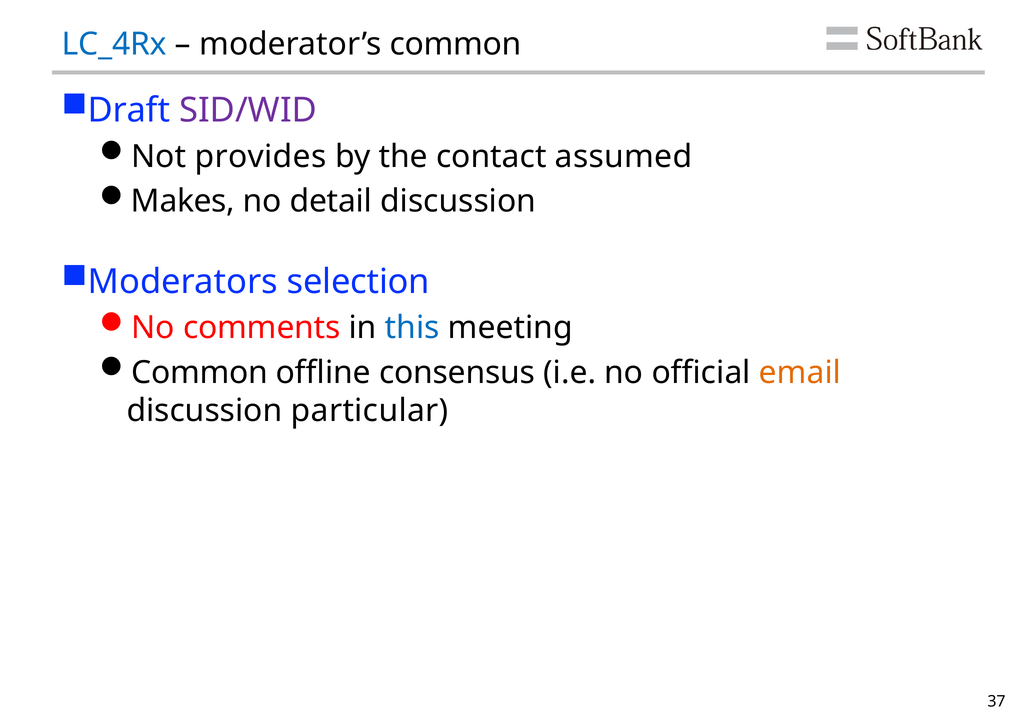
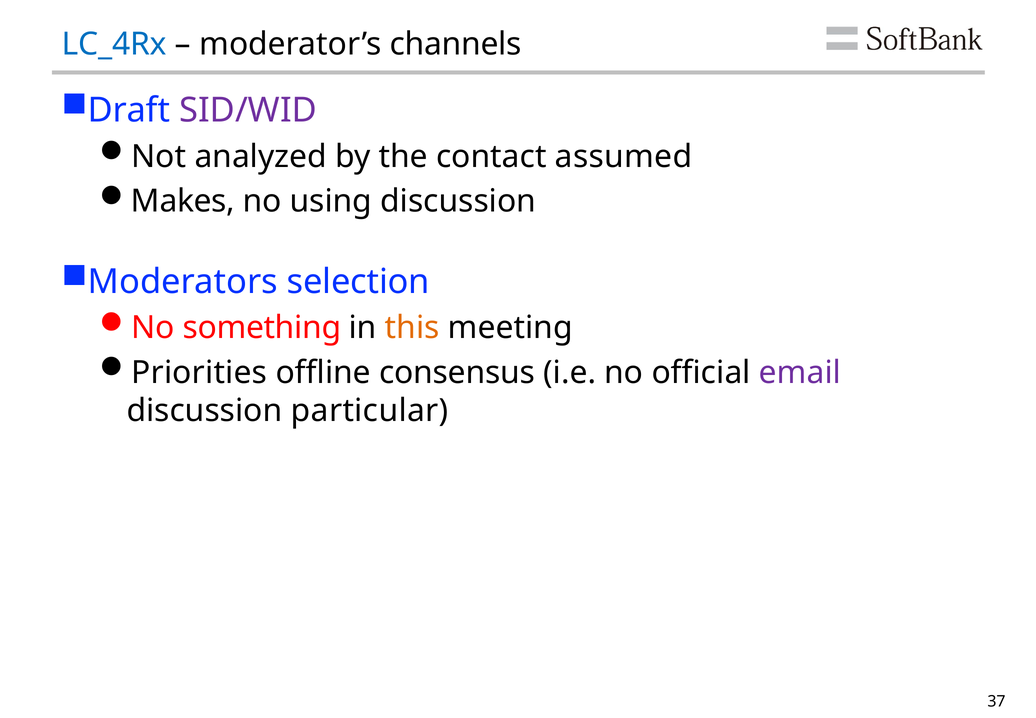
moderator’s common: common -> channels
provides: provides -> analyzed
detail: detail -> using
comments: comments -> something
this colour: blue -> orange
Common at (199, 372): Common -> Priorities
email colour: orange -> purple
